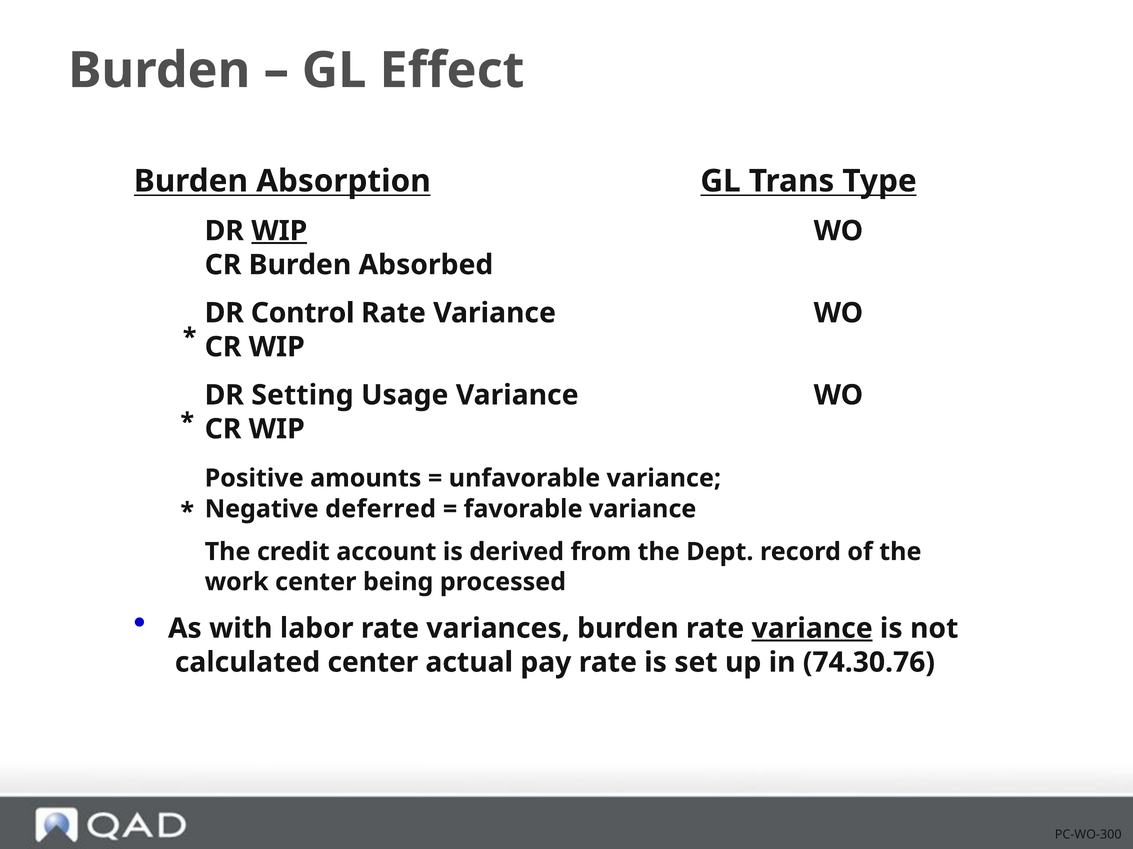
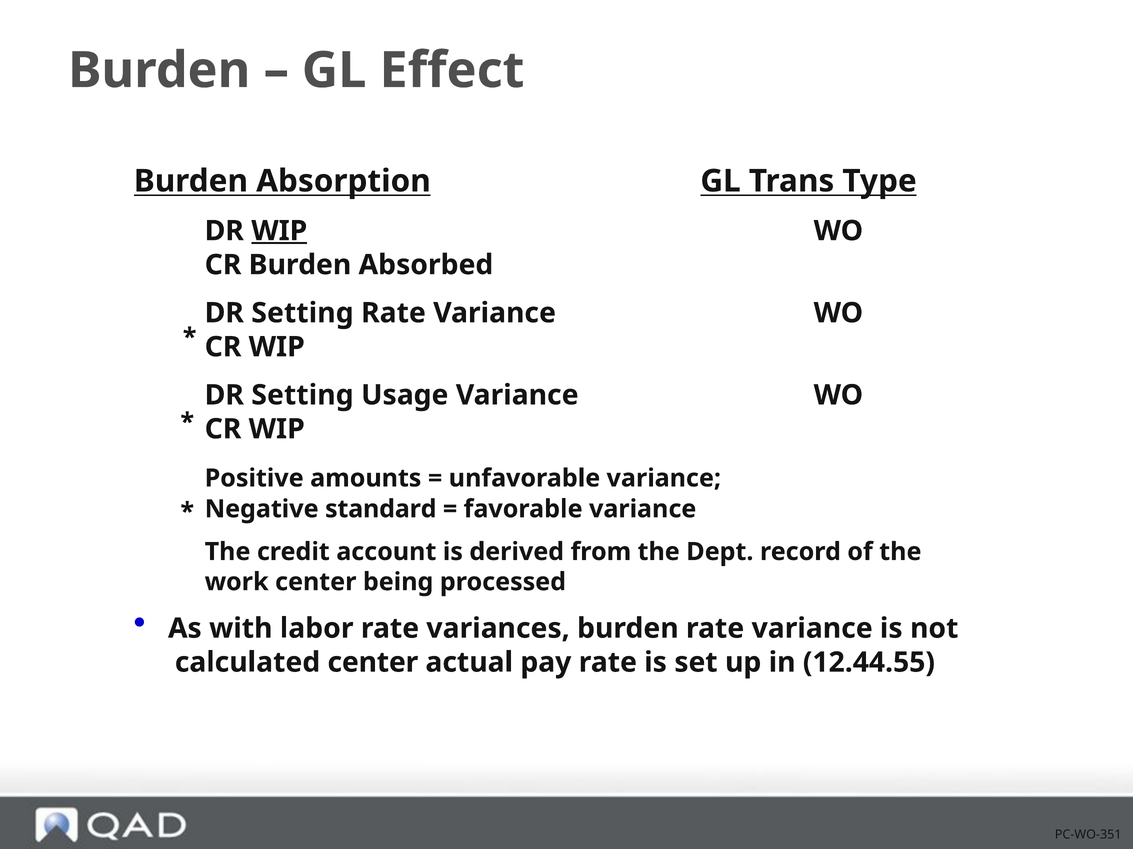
Control at (303, 313): Control -> Setting
deferred: deferred -> standard
variance at (812, 629) underline: present -> none
74.30.76: 74.30.76 -> 12.44.55
PC-WO-300: PC-WO-300 -> PC-WO-351
